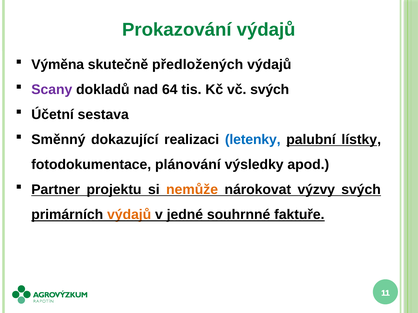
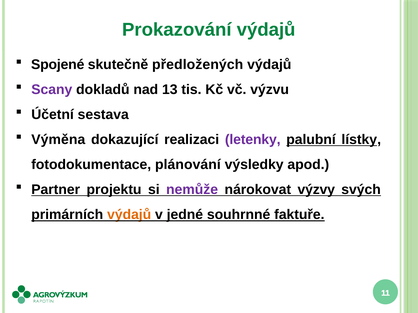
Výměna: Výměna -> Spojené
64: 64 -> 13
vč svých: svých -> výzvu
Směnný: Směnný -> Výměna
letenky colour: blue -> purple
nemůže colour: orange -> purple
